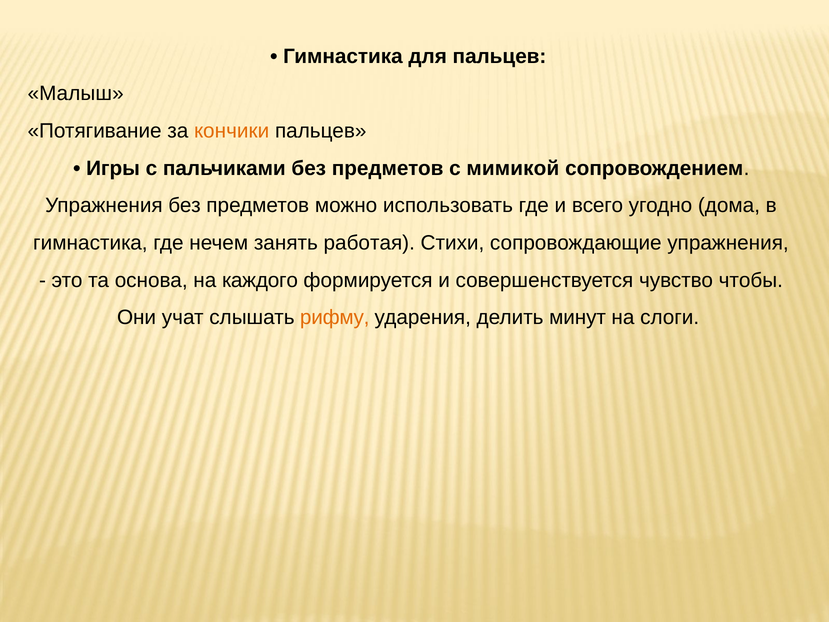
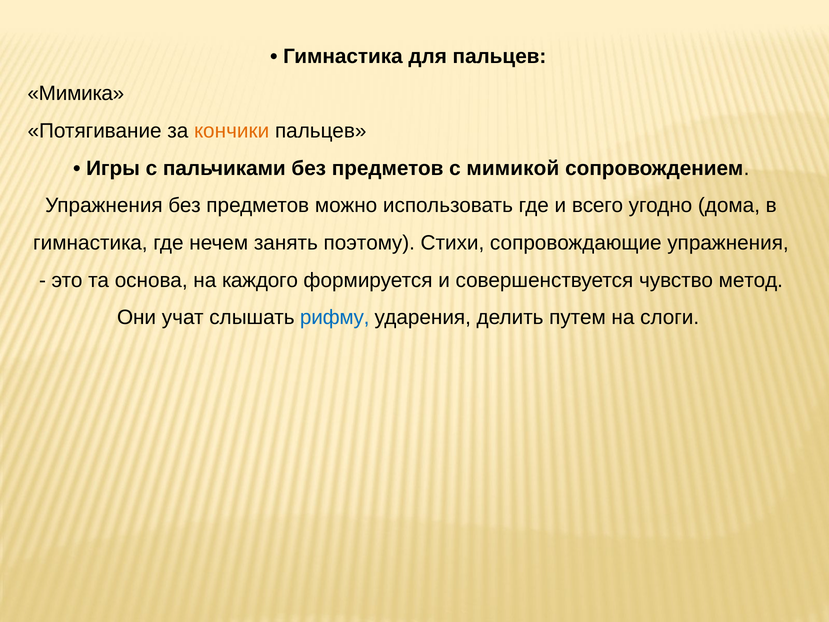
Малыш: Малыш -> Мимика
работая: работая -> поэтому
чтобы: чтобы -> метод
рифму colour: orange -> blue
минут: минут -> путем
